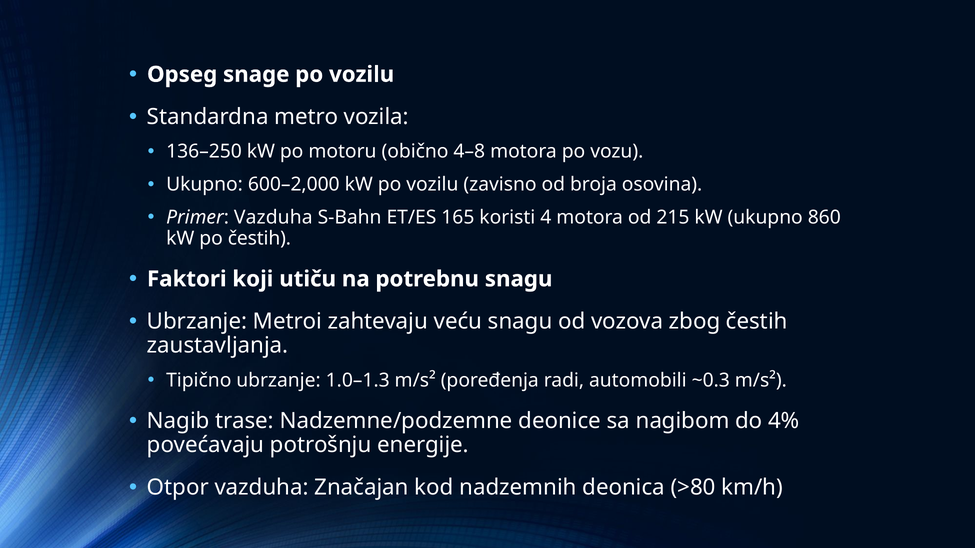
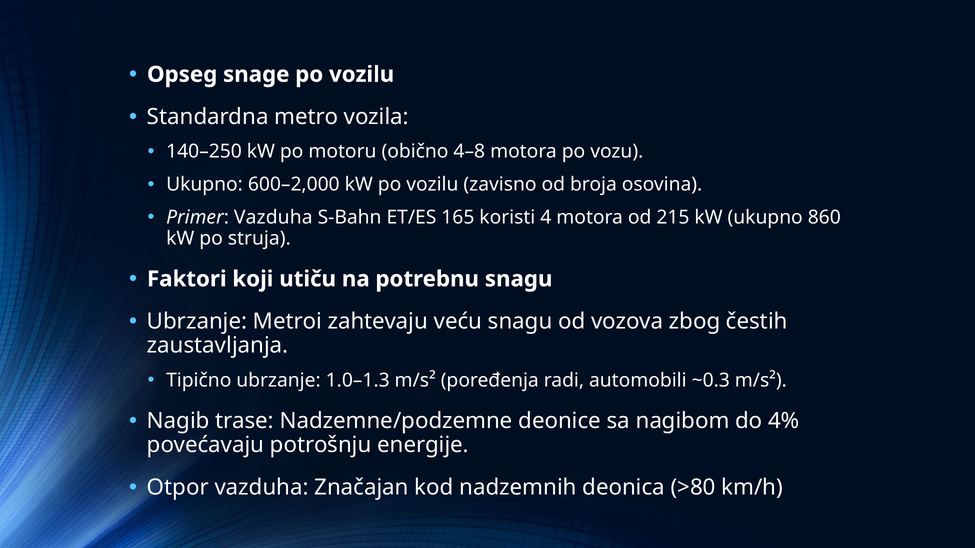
136–250: 136–250 -> 140–250
po čestih: čestih -> struja
